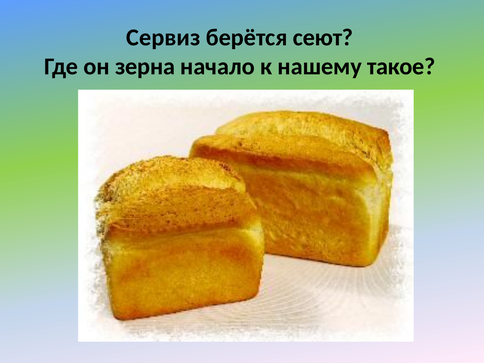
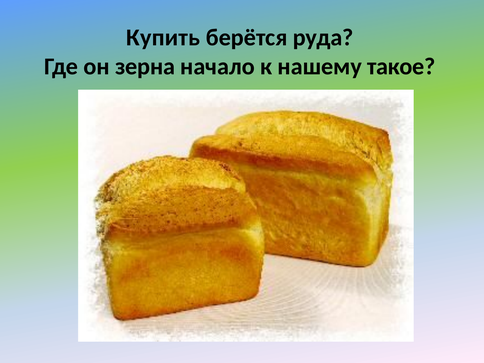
Сервиз: Сервиз -> Купить
сеют: сеют -> руда
